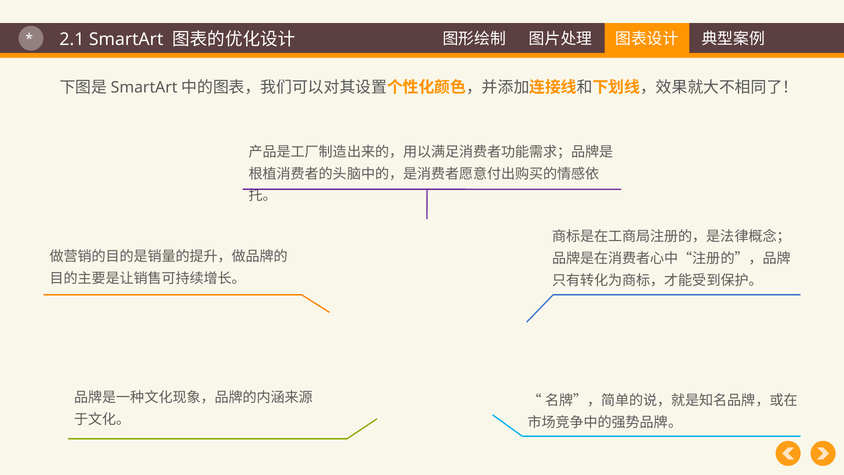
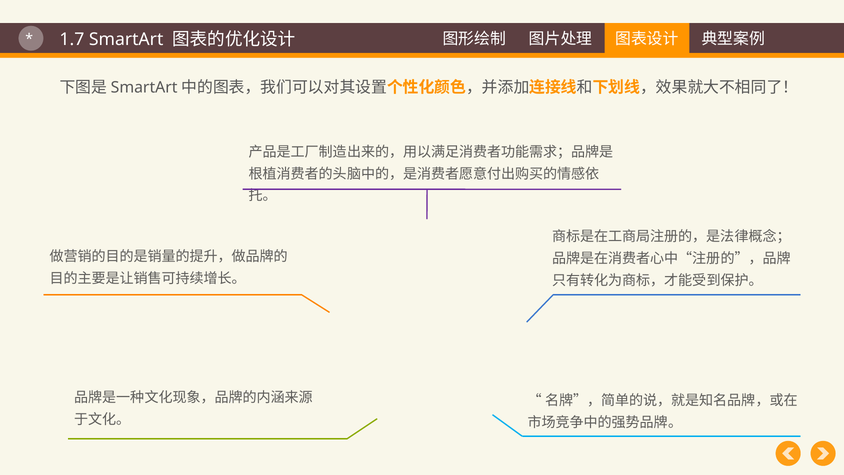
2.1: 2.1 -> 1.7
